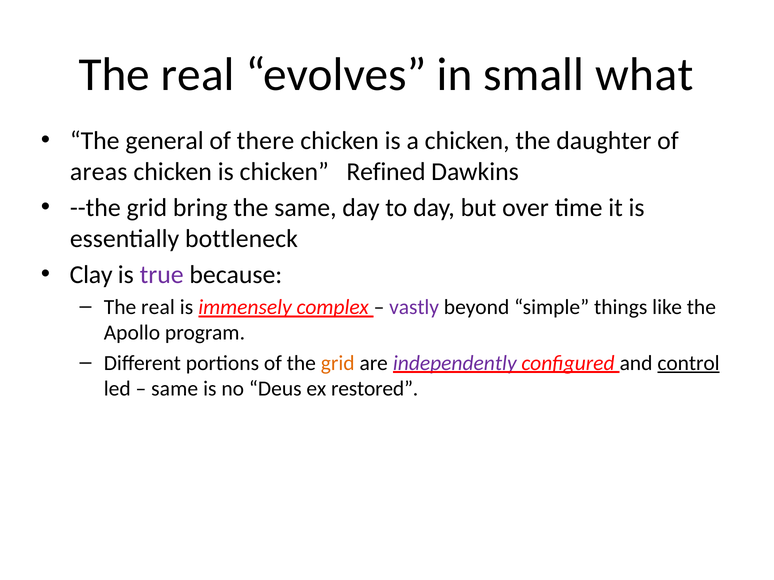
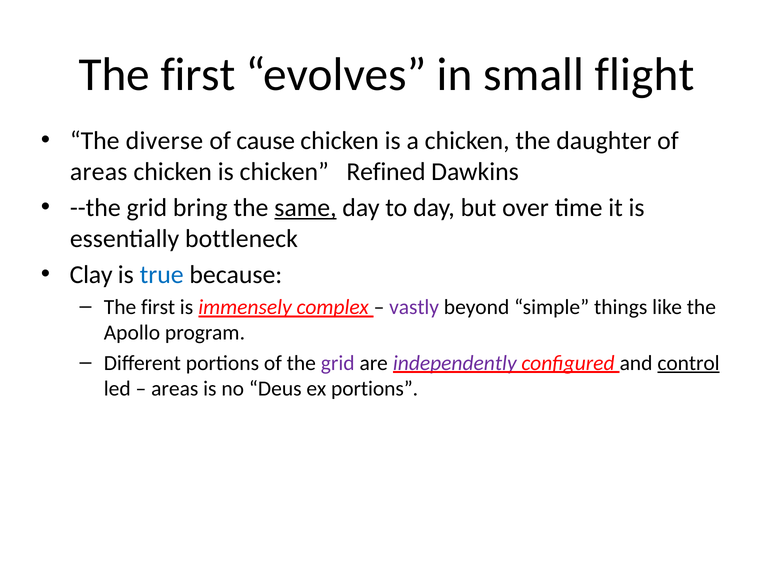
real at (198, 75): real -> first
what: what -> flight
general: general -> diverse
there: there -> cause
same at (305, 208) underline: none -> present
true colour: purple -> blue
real at (158, 307): real -> first
grid at (338, 363) colour: orange -> purple
same at (175, 389): same -> areas
ex restored: restored -> portions
